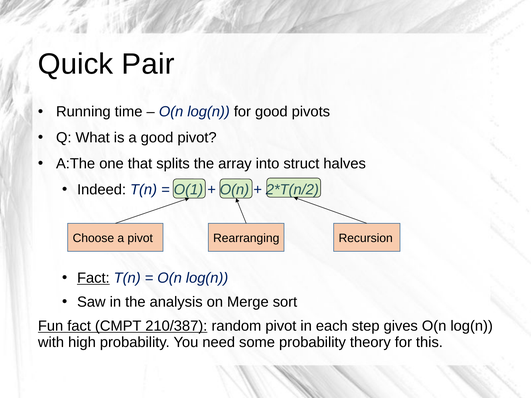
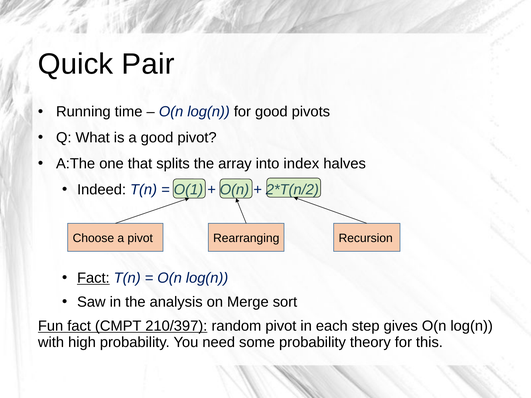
struct: struct -> index
210/387: 210/387 -> 210/397
